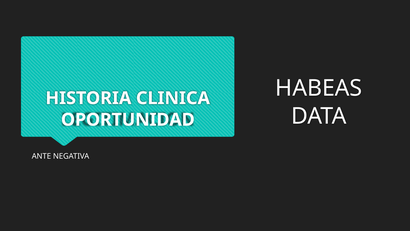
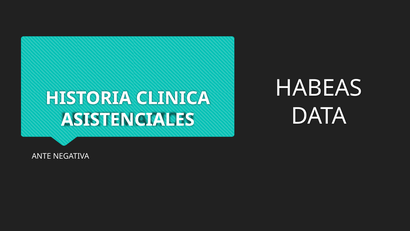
OPORTUNIDAD: OPORTUNIDAD -> ASISTENCIALES
